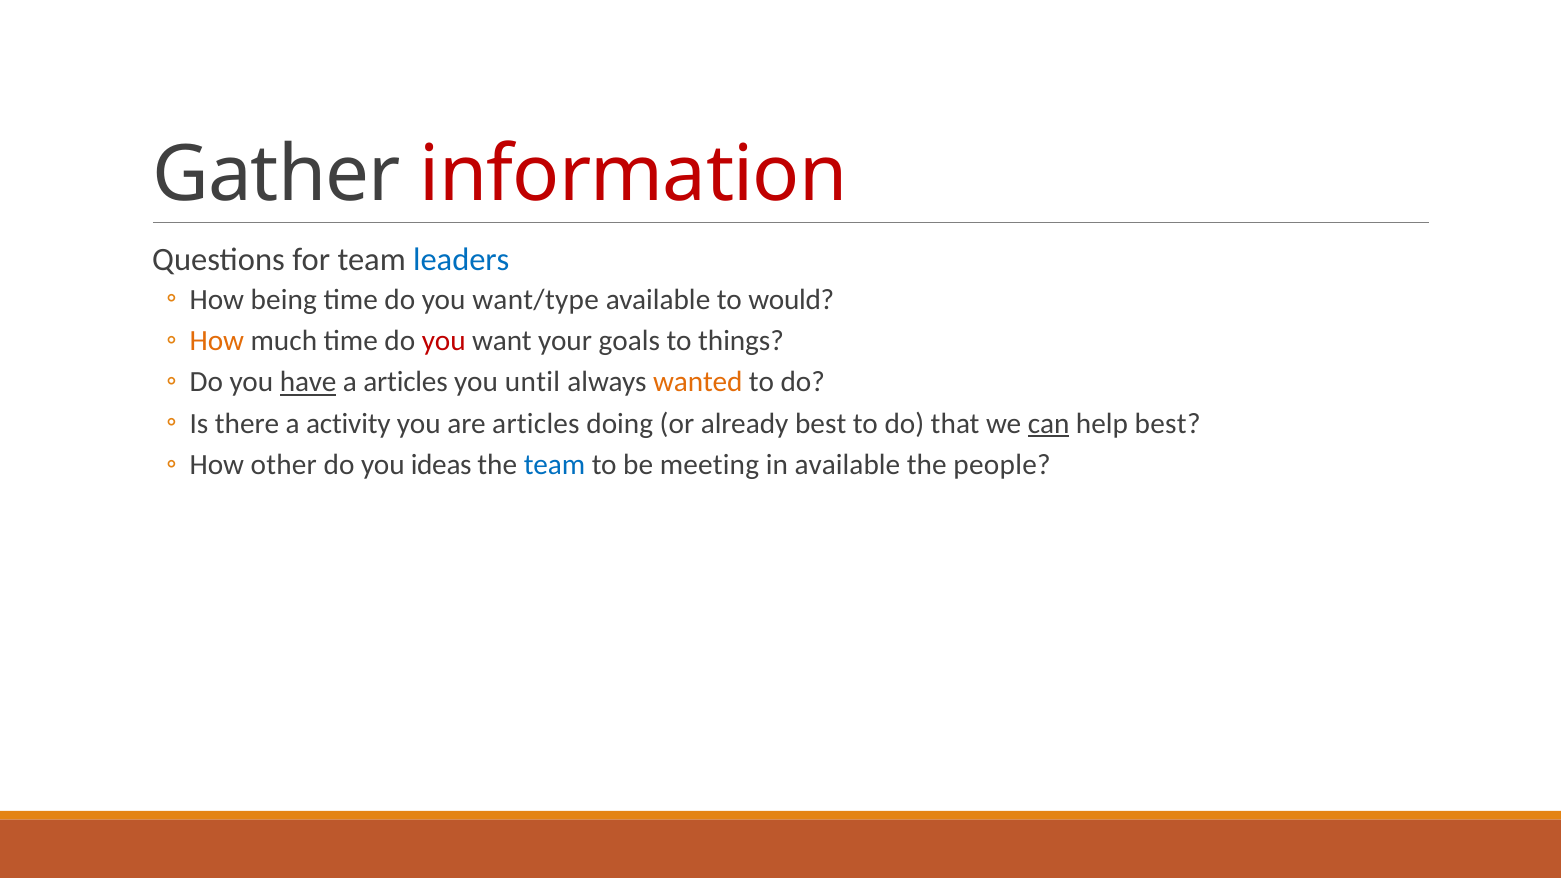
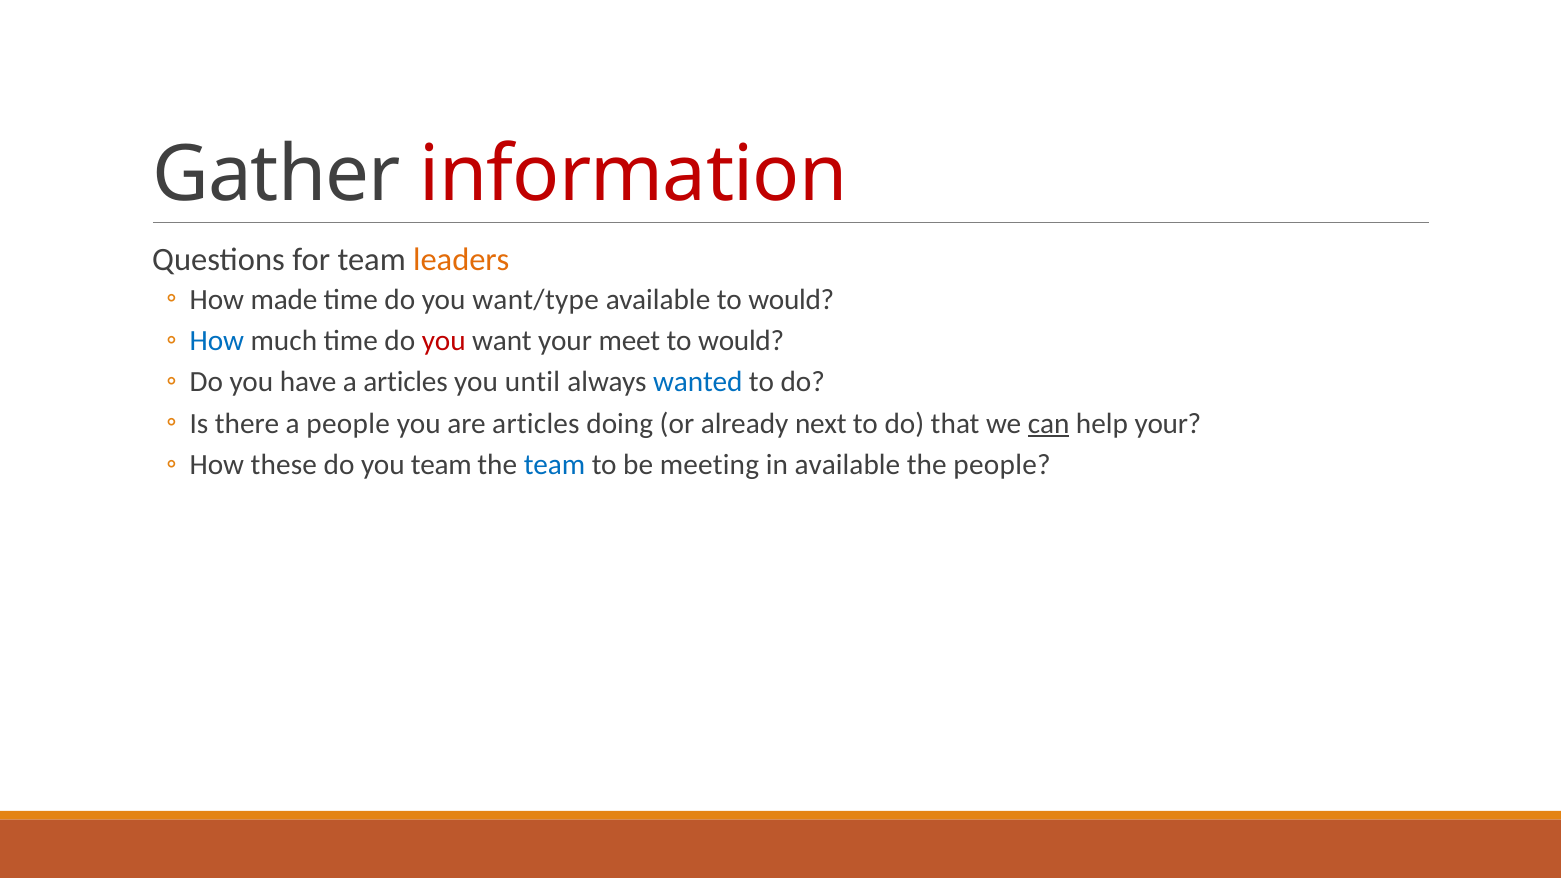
leaders colour: blue -> orange
being: being -> made
How at (217, 341) colour: orange -> blue
goals: goals -> meet
things at (741, 341): things -> would
have underline: present -> none
wanted colour: orange -> blue
a activity: activity -> people
already best: best -> next
help best: best -> your
other: other -> these
you ideas: ideas -> team
